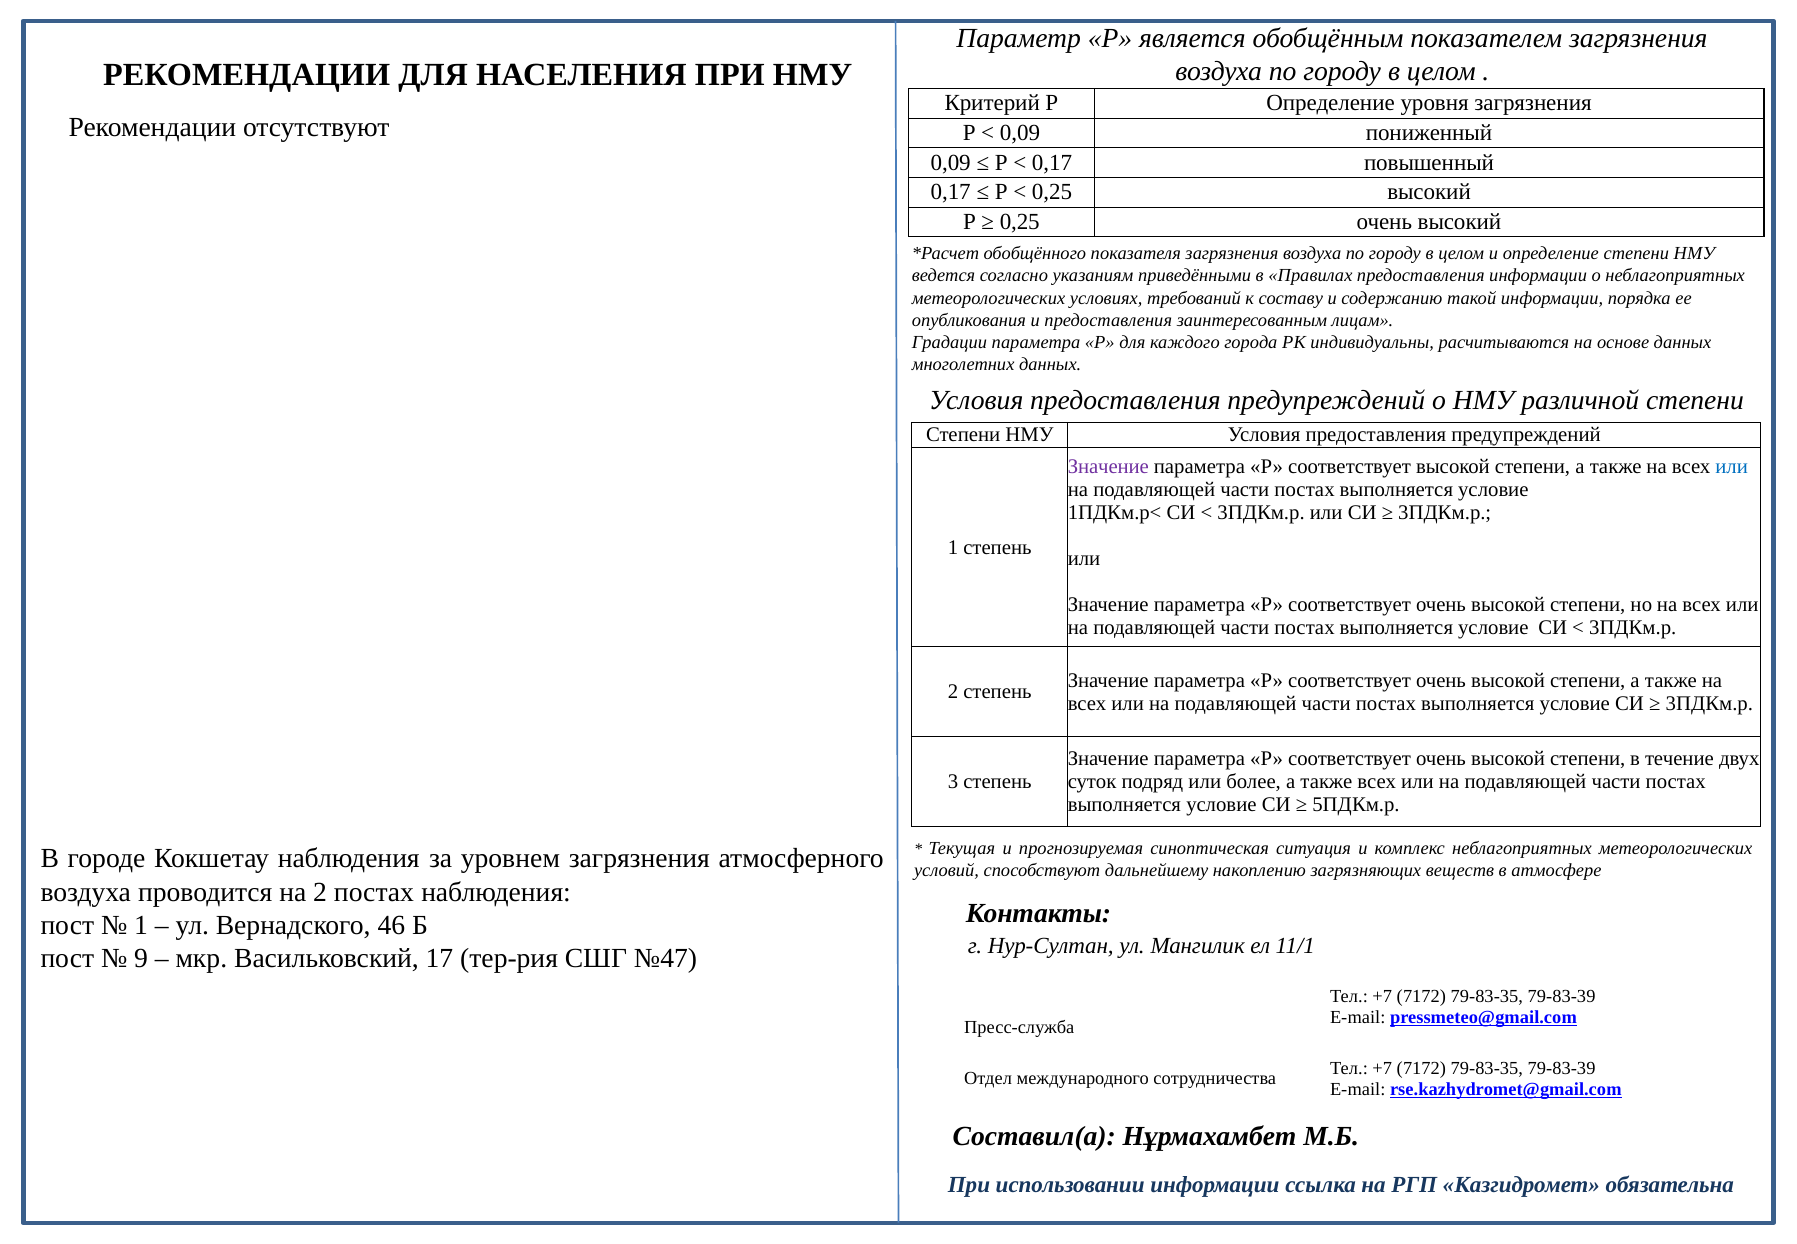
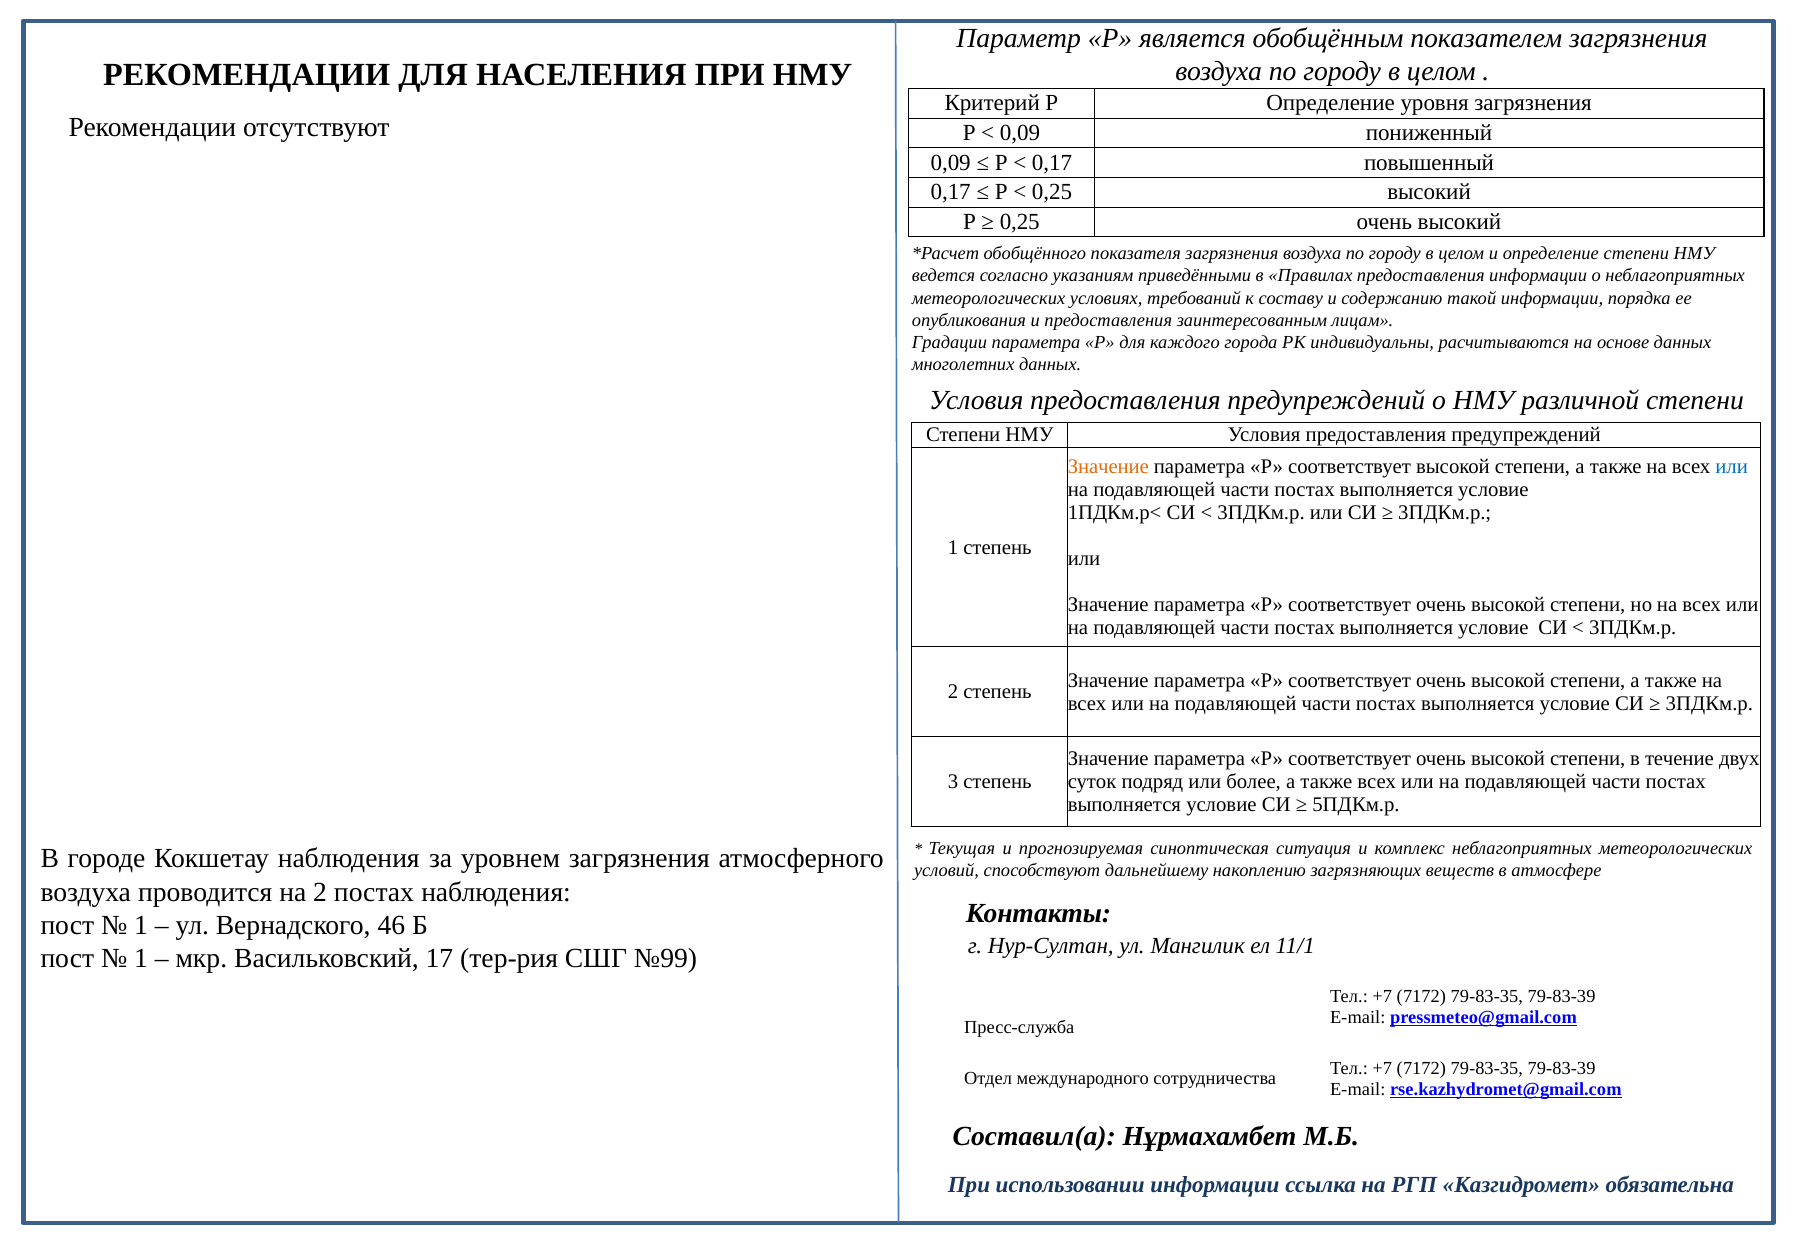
Значение at (1108, 467) colour: purple -> orange
9 at (141, 958): 9 -> 1
№47: №47 -> №99
